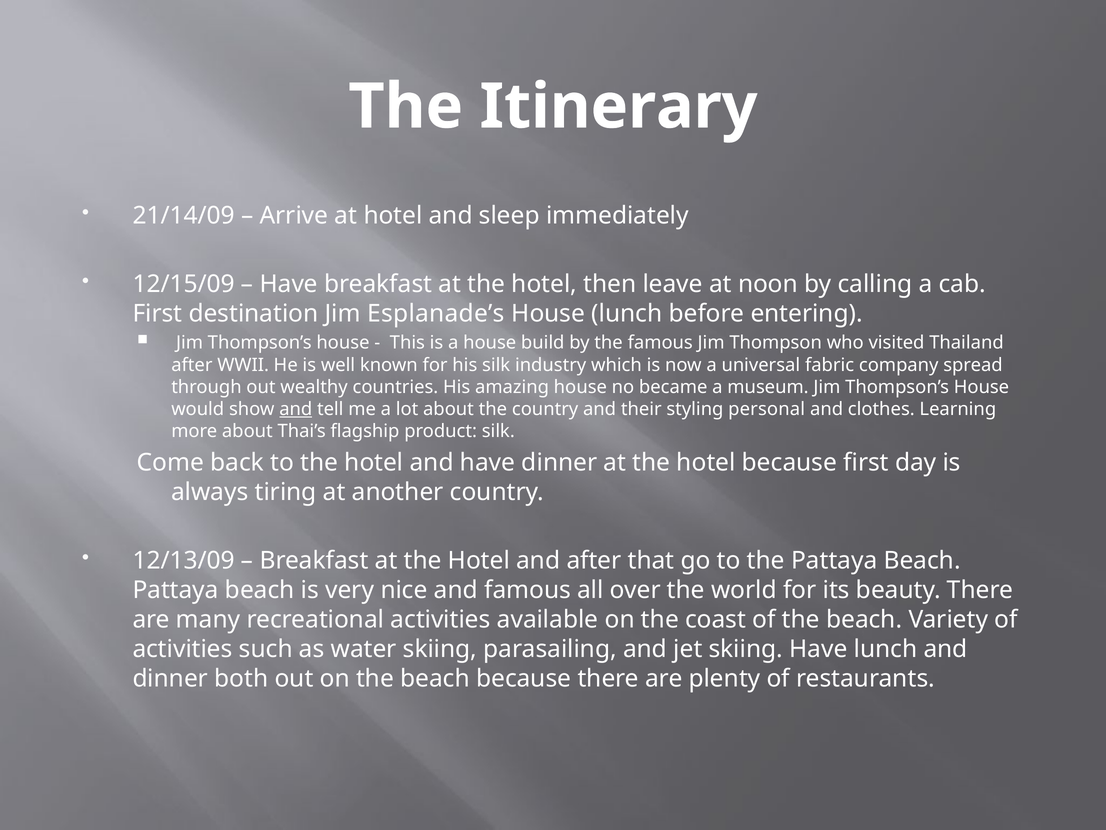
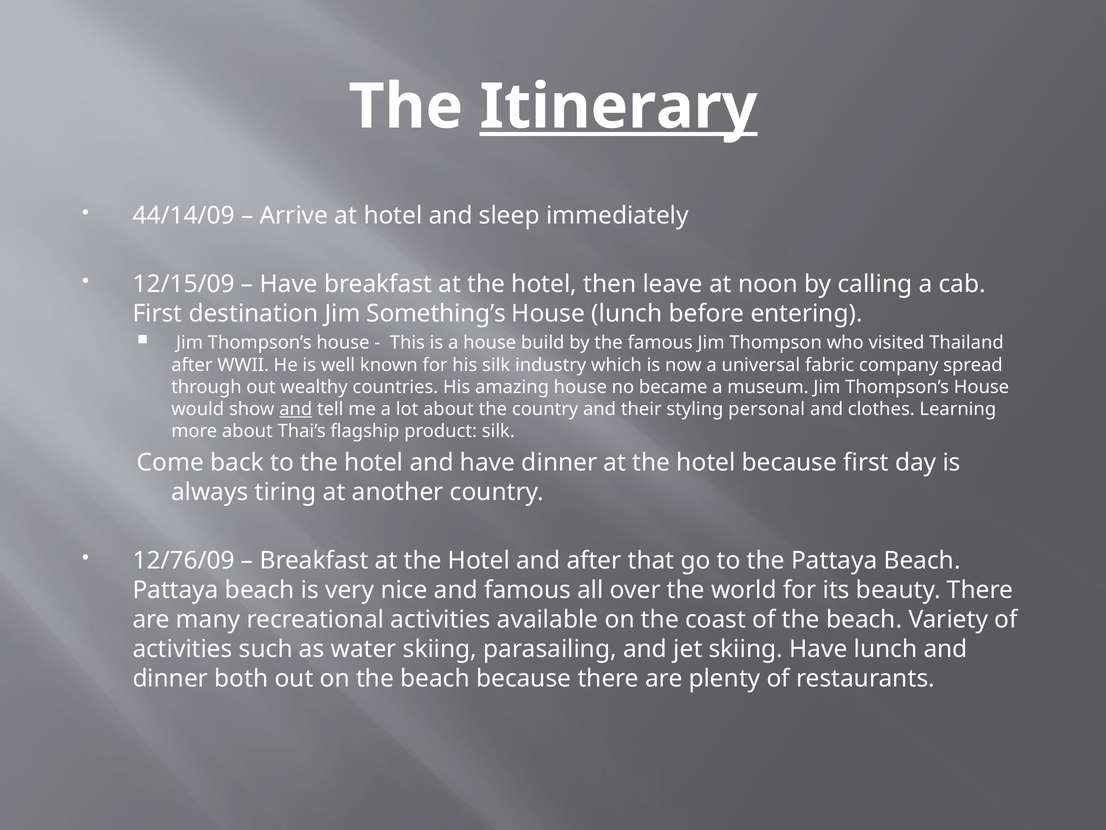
Itinerary underline: none -> present
21/14/09: 21/14/09 -> 44/14/09
Esplanade’s: Esplanade’s -> Something’s
12/13/09: 12/13/09 -> 12/76/09
